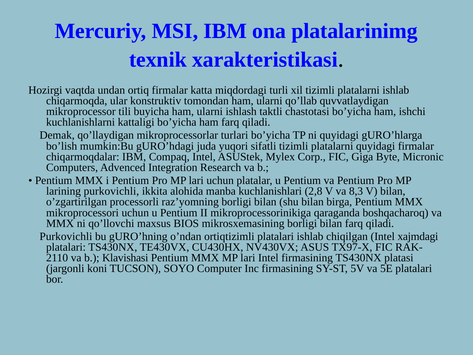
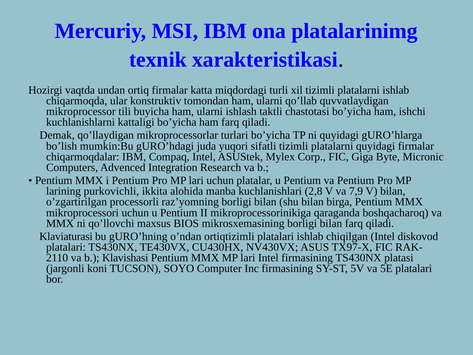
8,3: 8,3 -> 7,9
Purkovichli at (66, 236): Purkovichli -> Klaviaturasi
xajmdagi: xajmdagi -> diskovod
